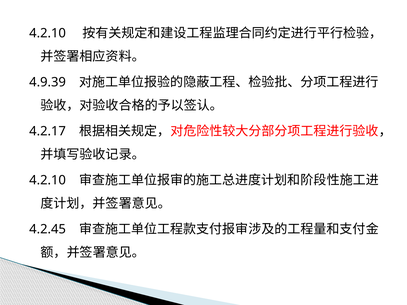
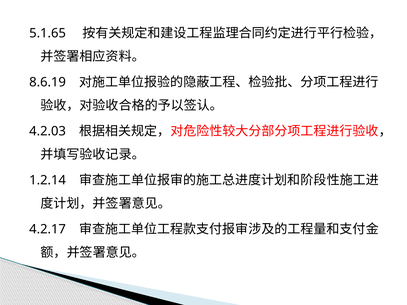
4.2.10 at (48, 33): 4.2.10 -> 5.1.65
4.9.39: 4.9.39 -> 8.6.19
4.2.17: 4.2.17 -> 4.2.03
4.2.10 at (48, 180): 4.2.10 -> 1.2.14
4.2.45: 4.2.45 -> 4.2.17
